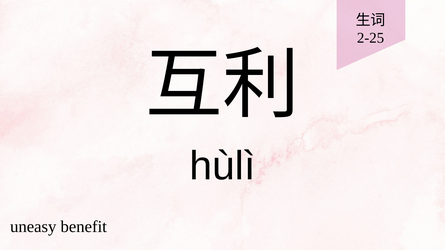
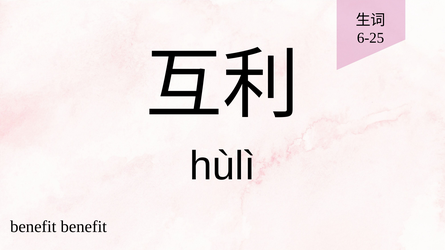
2-25: 2-25 -> 6-25
uneasy at (33, 227): uneasy -> benefit
